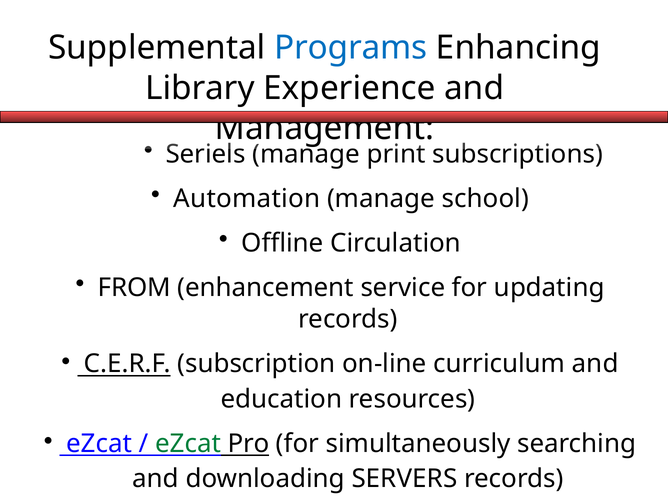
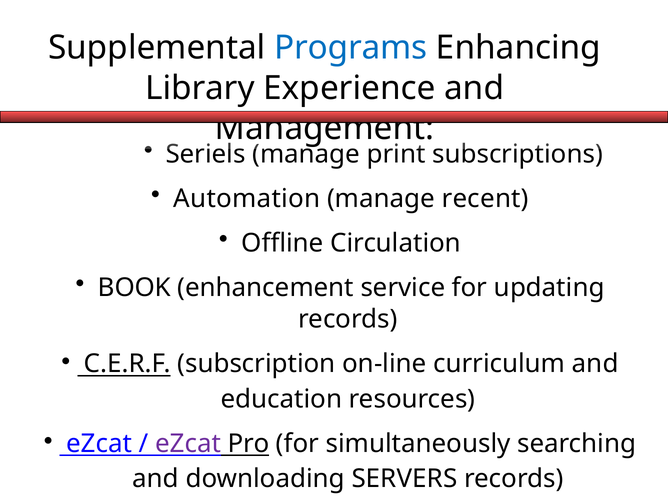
school: school -> recent
FROM: FROM -> BOOK
eZcat at (188, 444) colour: green -> purple
